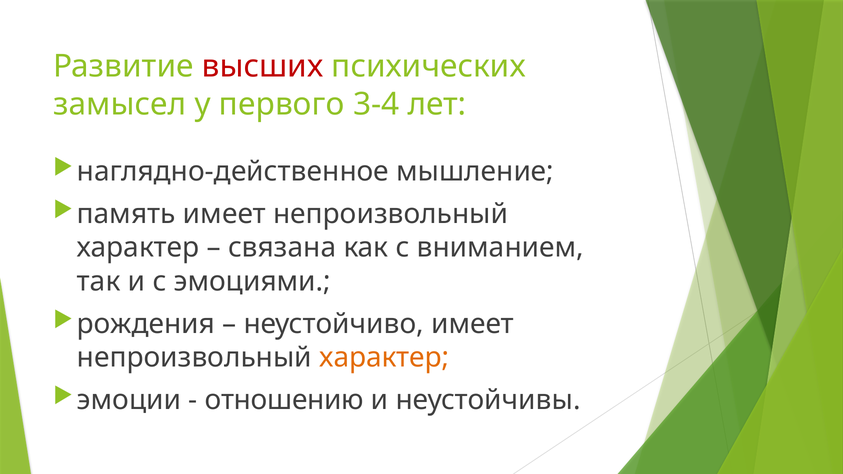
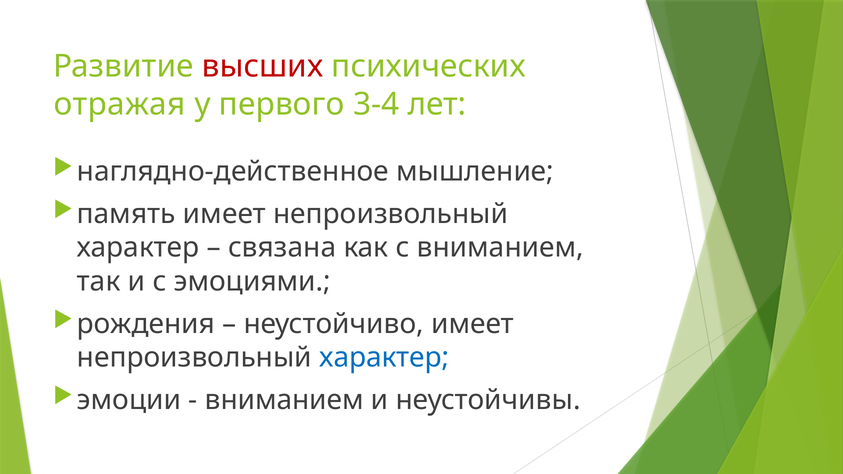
замысел: замысел -> отражая
характер at (384, 358) colour: orange -> blue
отношению at (284, 400): отношению -> вниманием
